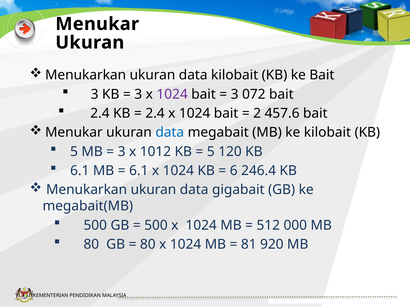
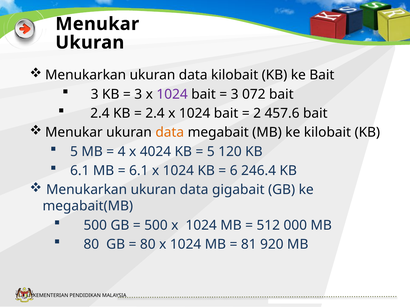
data at (170, 133) colour: blue -> orange
3 at (122, 152): 3 -> 4
1012: 1012 -> 4024
